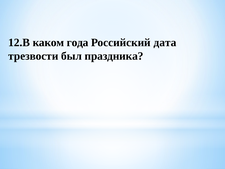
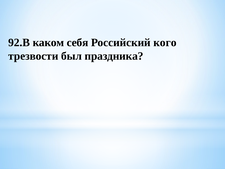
12.В: 12.В -> 92.В
года: года -> себя
дата: дата -> кого
